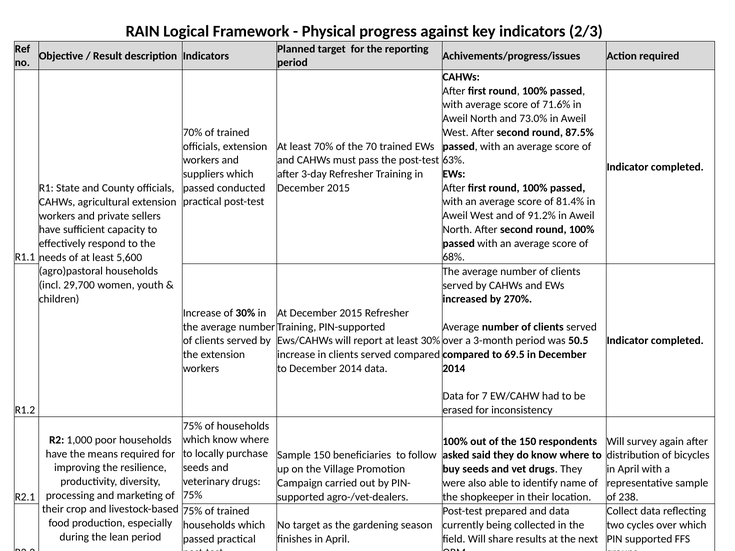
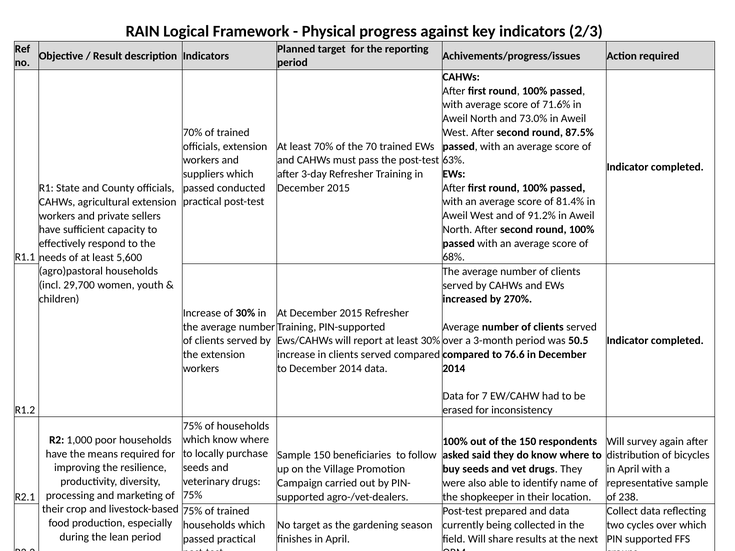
69.5: 69.5 -> 76.6
